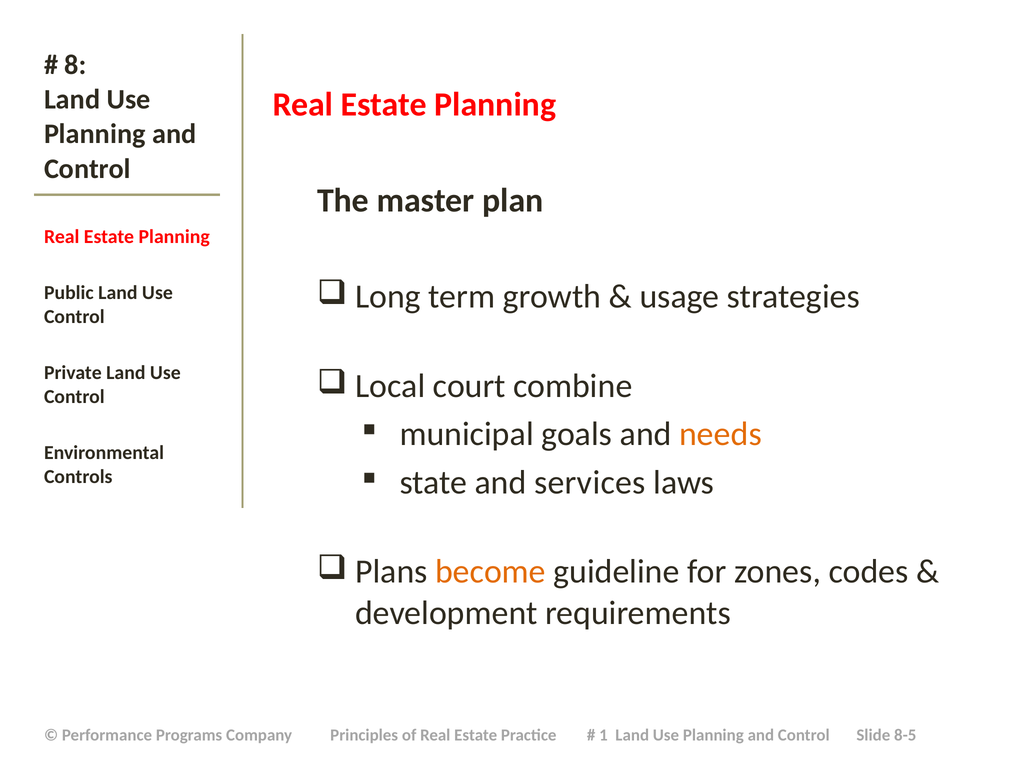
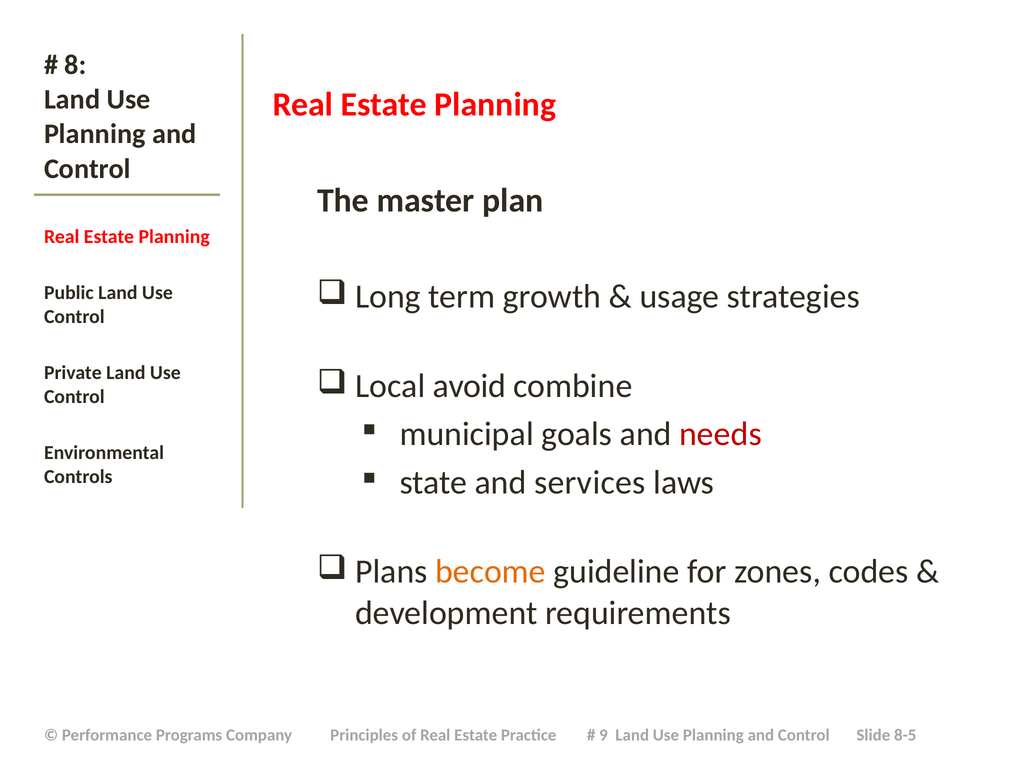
court: court -> avoid
needs colour: orange -> red
1: 1 -> 9
